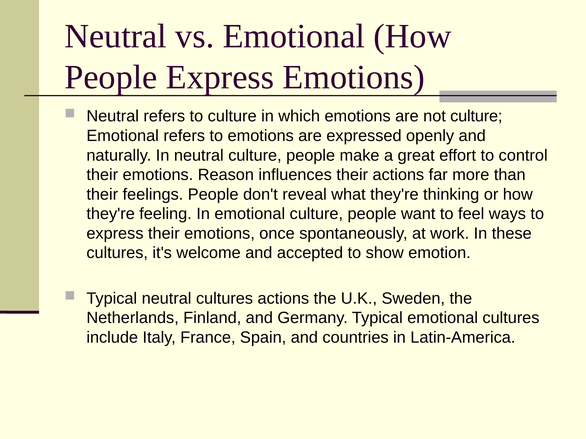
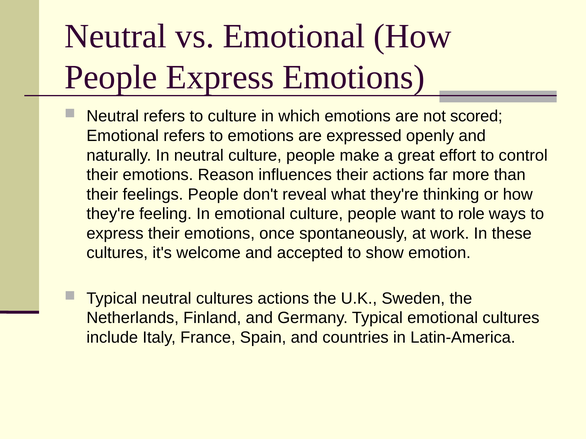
not culture: culture -> scored
feel: feel -> role
